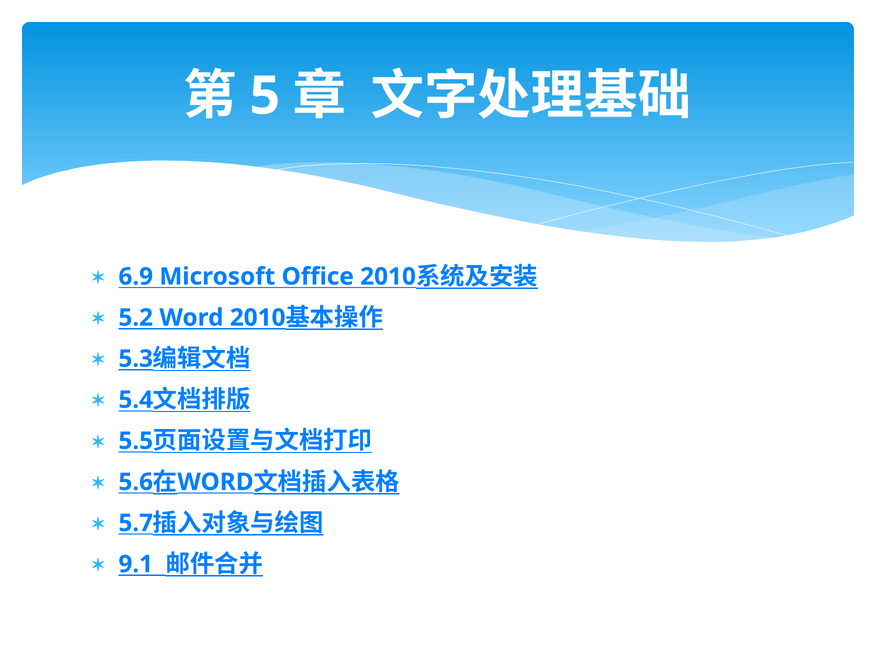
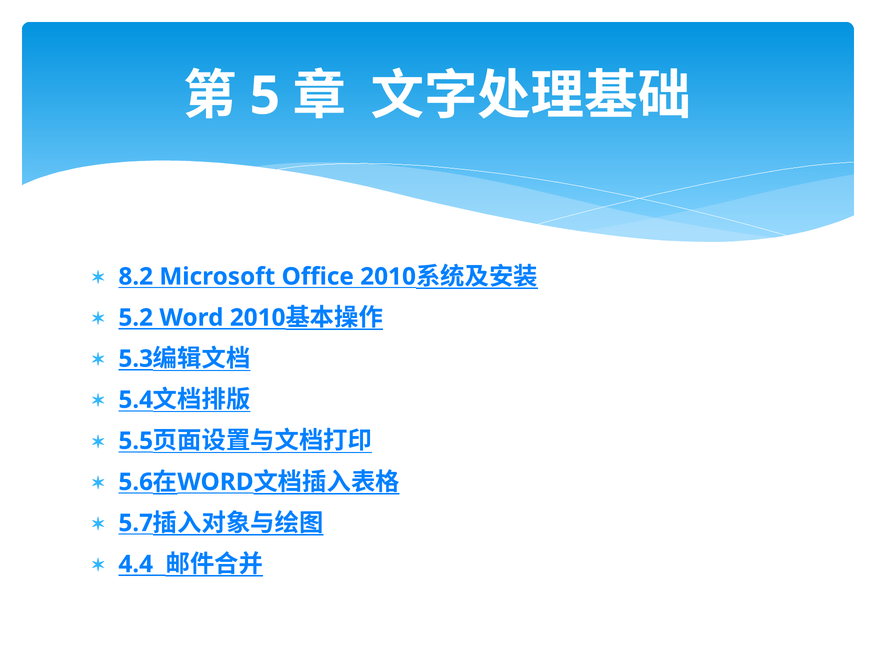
6.9: 6.9 -> 8.2
9.1: 9.1 -> 4.4
